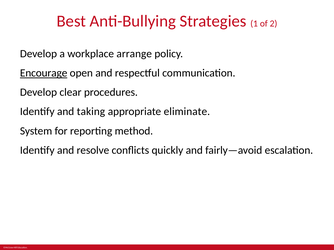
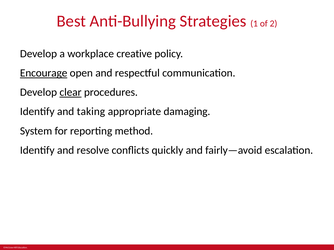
arrange: arrange -> creative
clear underline: none -> present
eliminate: eliminate -> damaging
